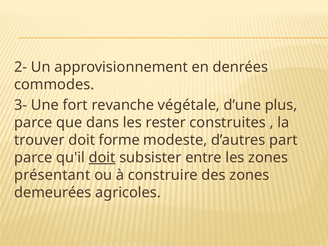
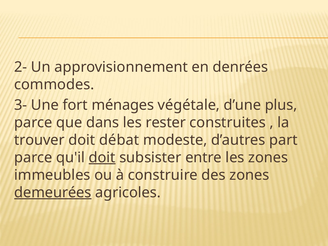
revanche: revanche -> ménages
forme: forme -> débat
présentant: présentant -> immeubles
demeurées underline: none -> present
